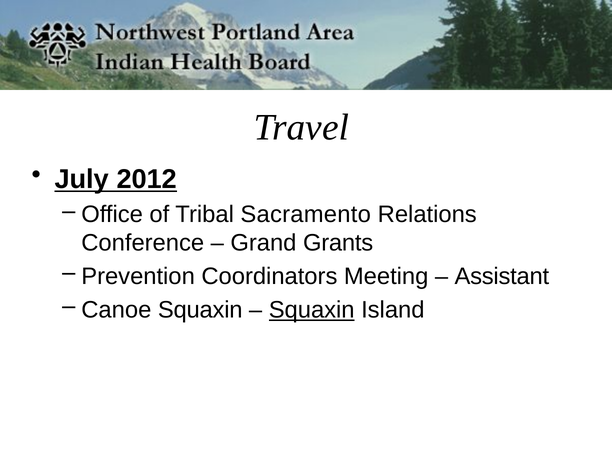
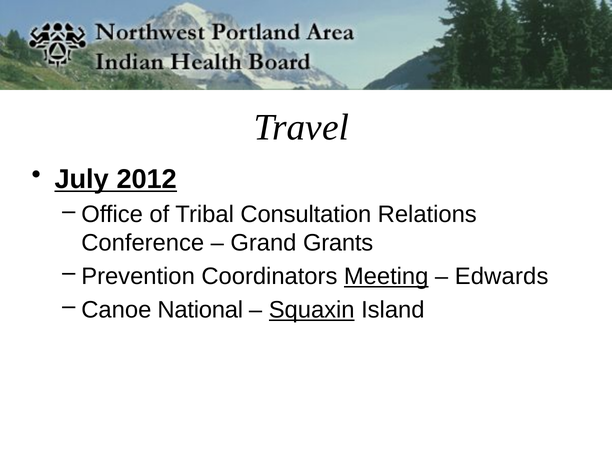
Sacramento: Sacramento -> Consultation
Meeting underline: none -> present
Assistant: Assistant -> Edwards
Canoe Squaxin: Squaxin -> National
